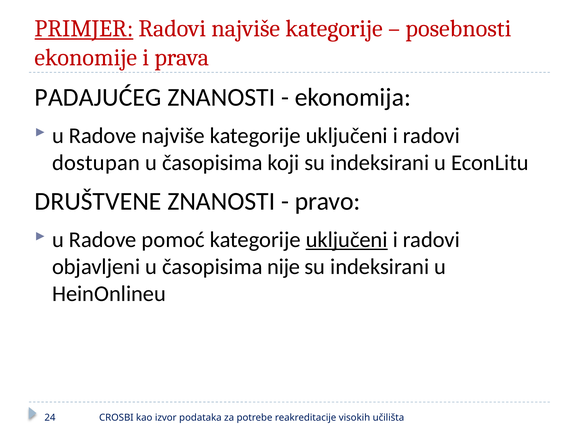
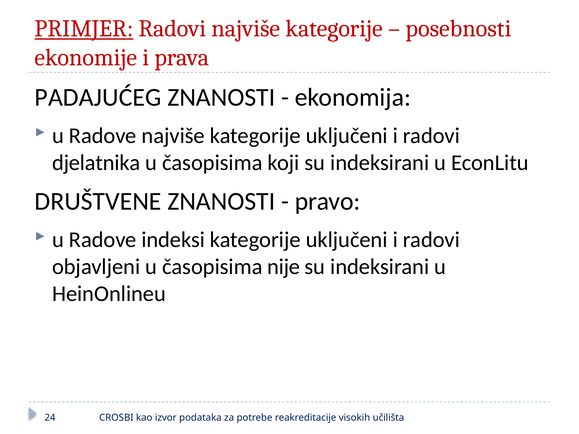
dostupan: dostupan -> djelatnika
pomoć: pomoć -> indeksi
uključeni at (347, 240) underline: present -> none
